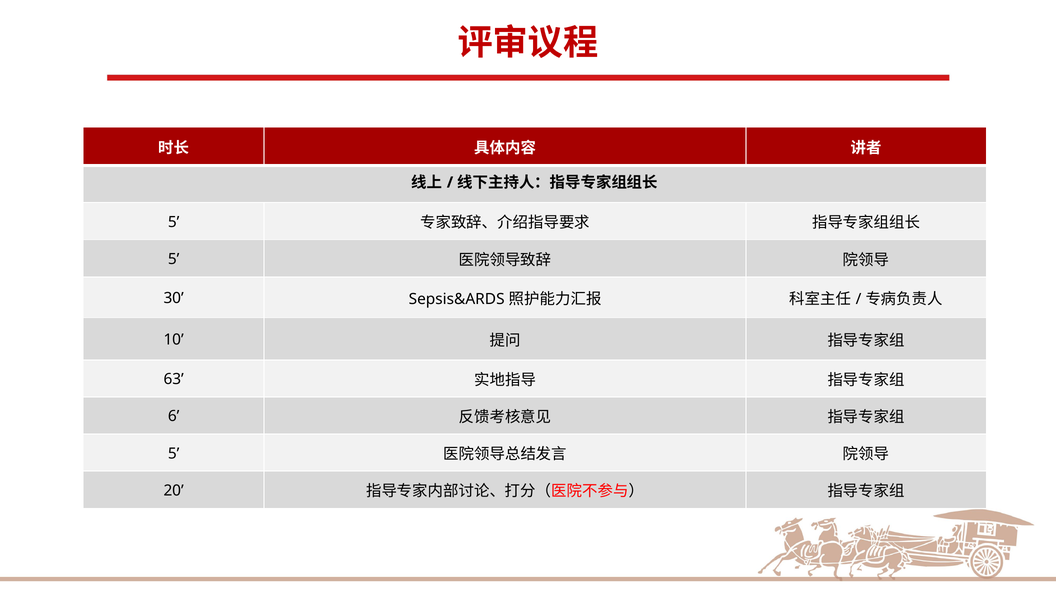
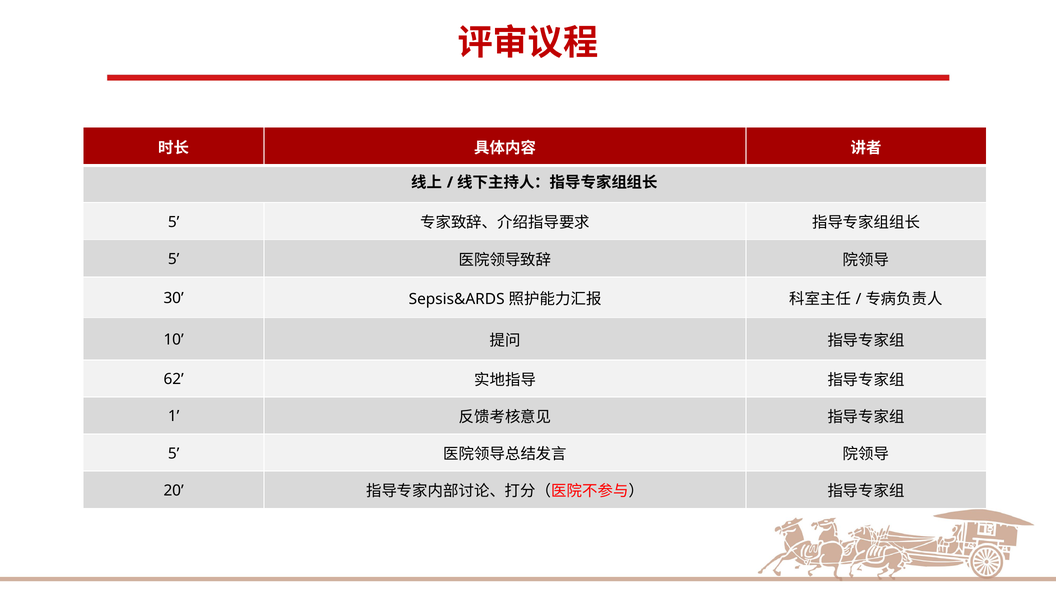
63: 63 -> 62
6: 6 -> 1
